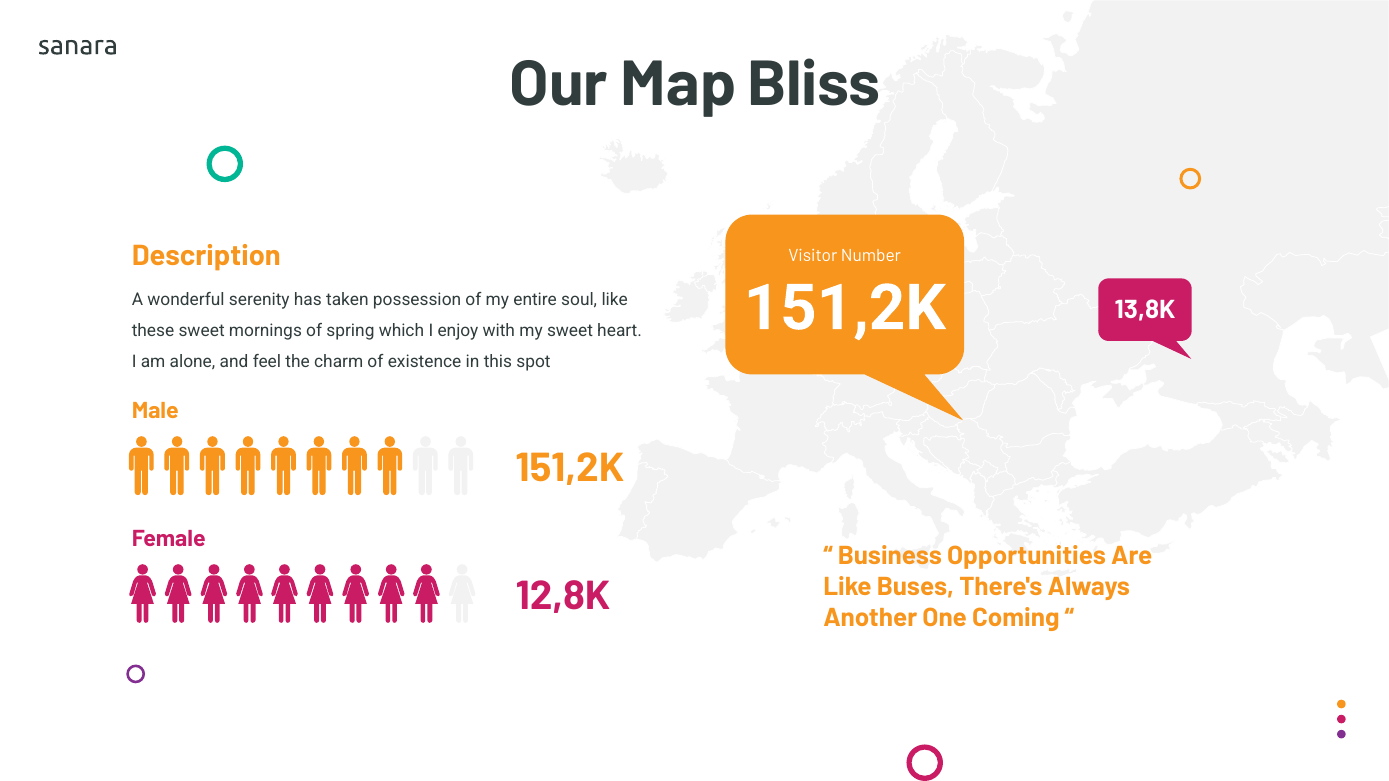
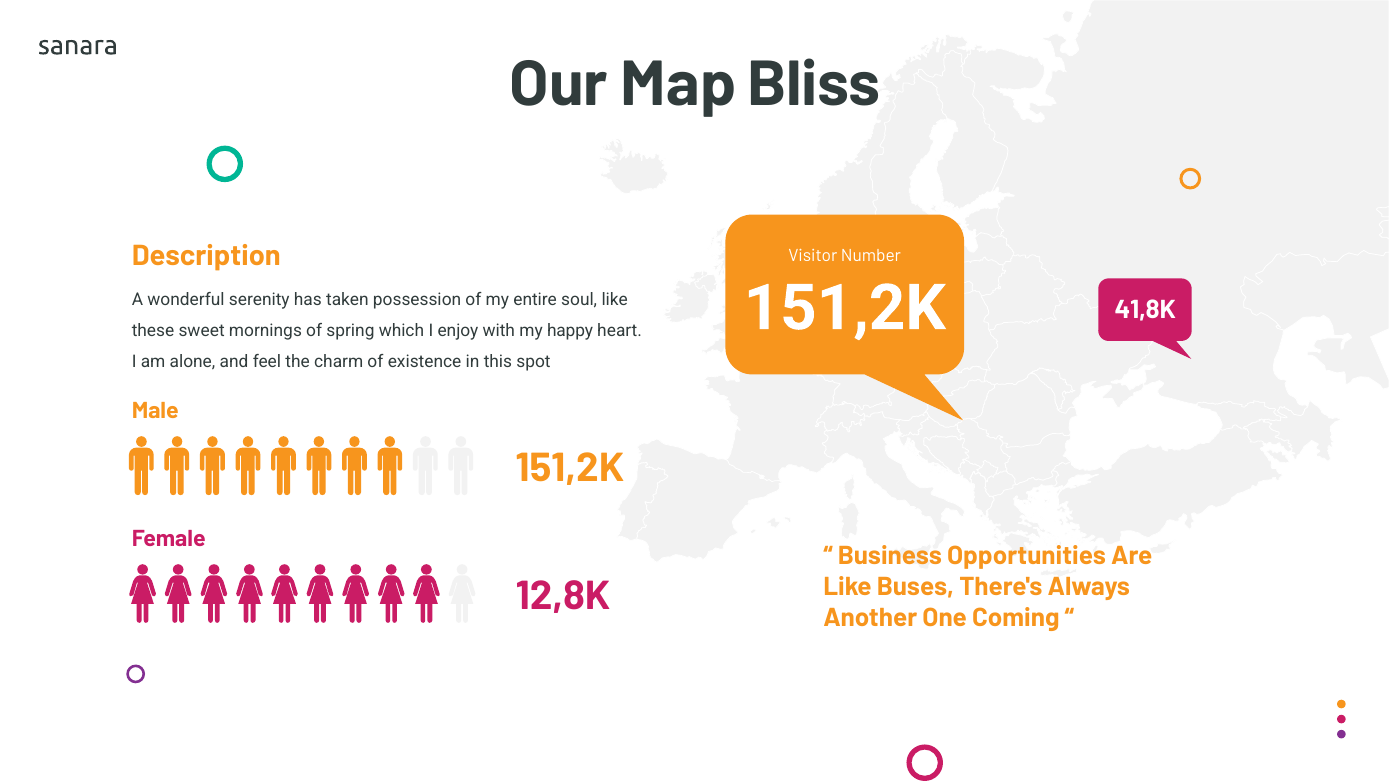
13,8K: 13,8K -> 41,8K
my sweet: sweet -> happy
